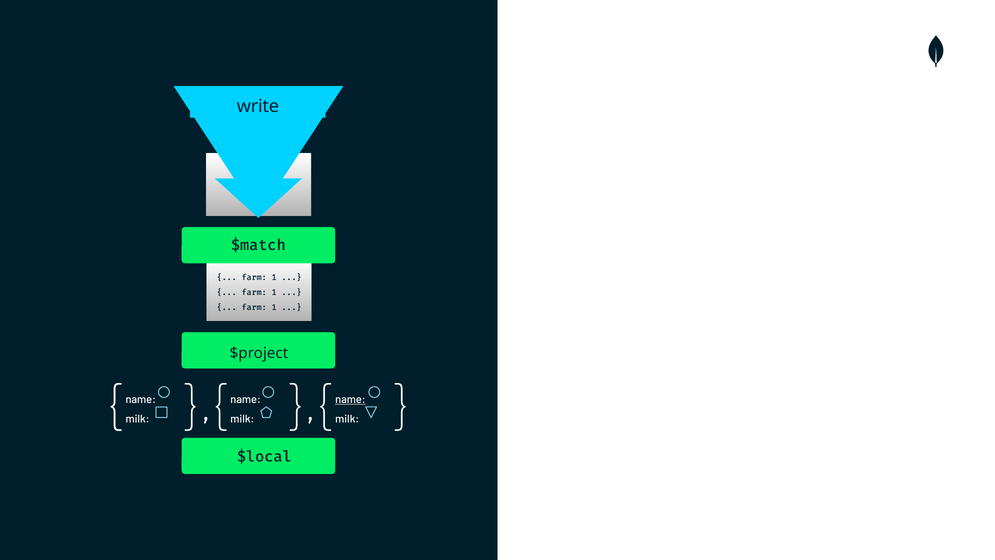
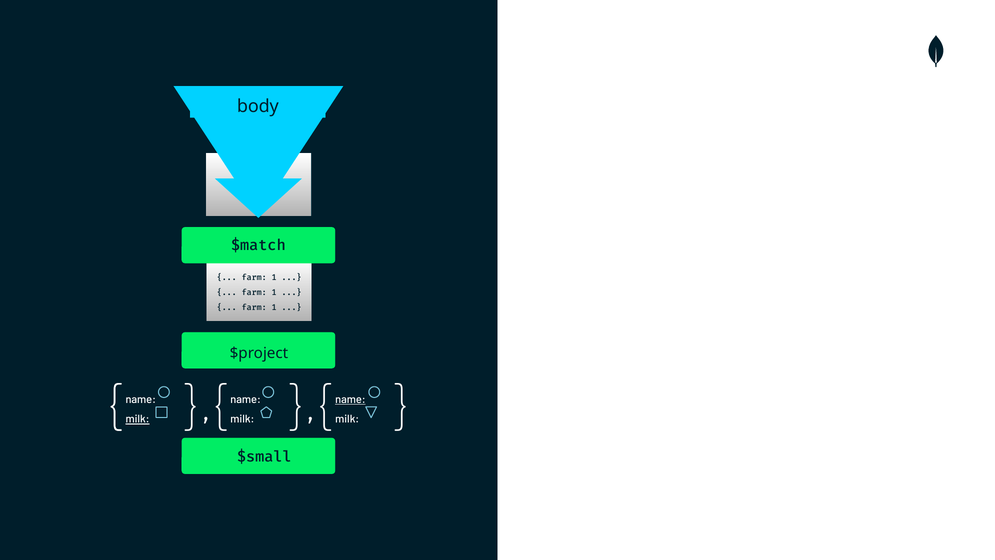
write: write -> body
milk at (138, 419) underline: none -> present
$local: $local -> $small
